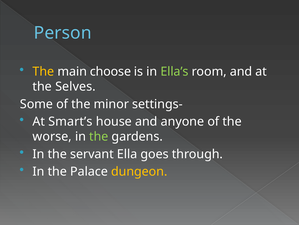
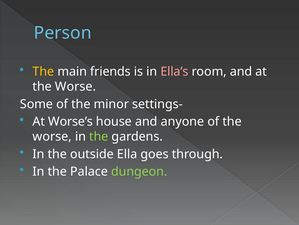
choose: choose -> friends
Ella’s colour: light green -> pink
Selves at (75, 86): Selves -> Worse
Smart’s: Smart’s -> Worse’s
servant: servant -> outside
dungeon colour: yellow -> light green
